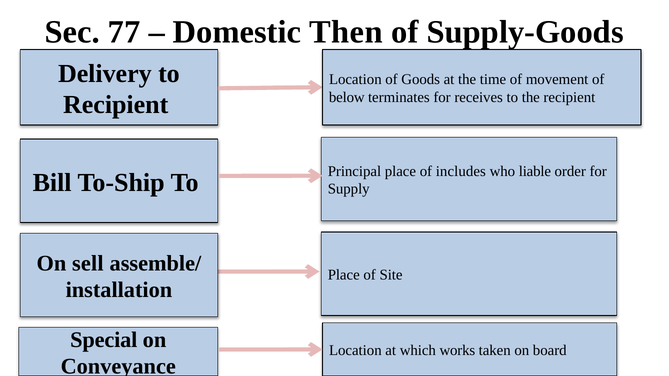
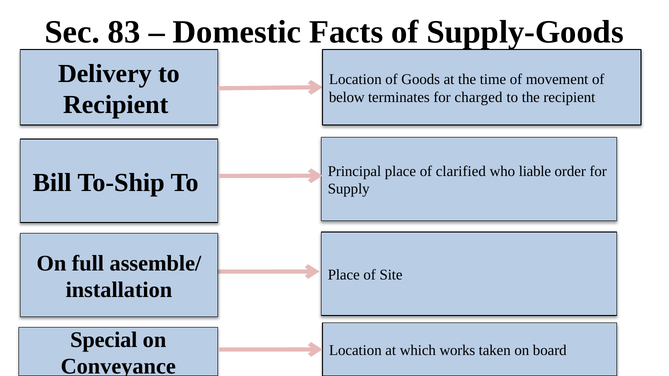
77: 77 -> 83
Then: Then -> Facts
receives: receives -> charged
includes: includes -> clarified
sell: sell -> full
